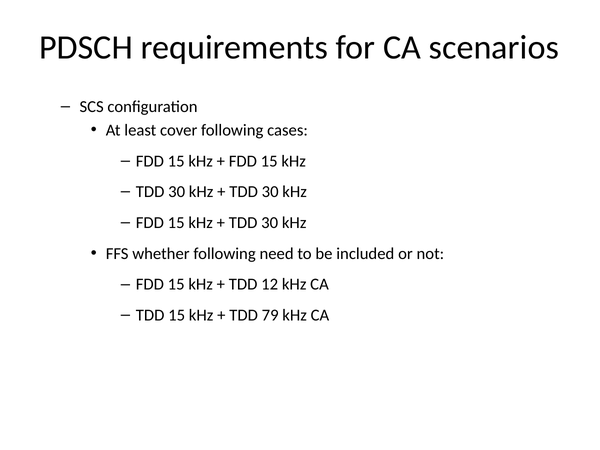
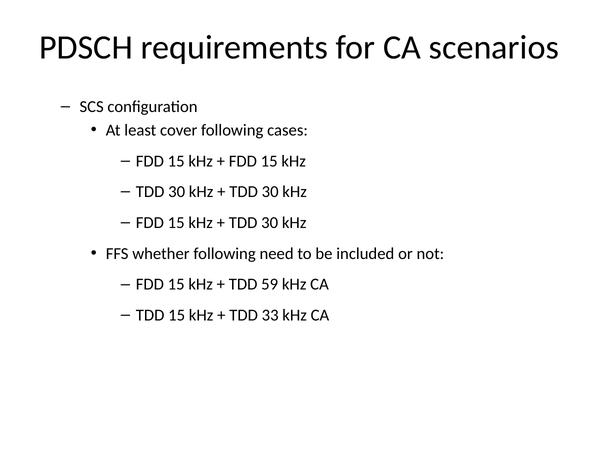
12: 12 -> 59
79: 79 -> 33
